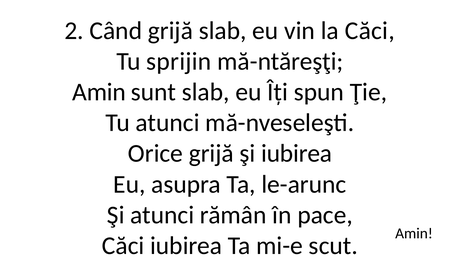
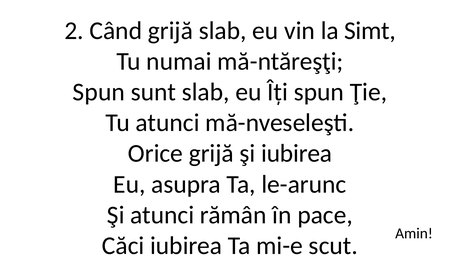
la Căci: Căci -> Simt
sprijin: sprijin -> numai
Amin at (99, 92): Amin -> Spun
